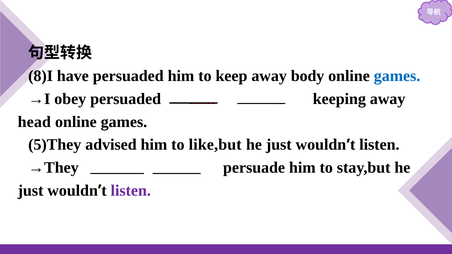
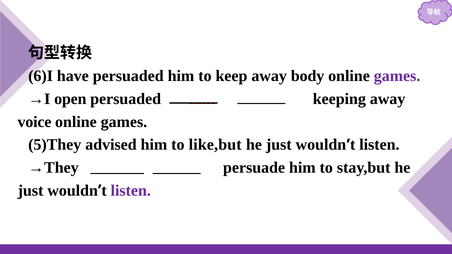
8)I: 8)I -> 6)I
games at (397, 76) colour: blue -> purple
obey: obey -> open
head: head -> voice
